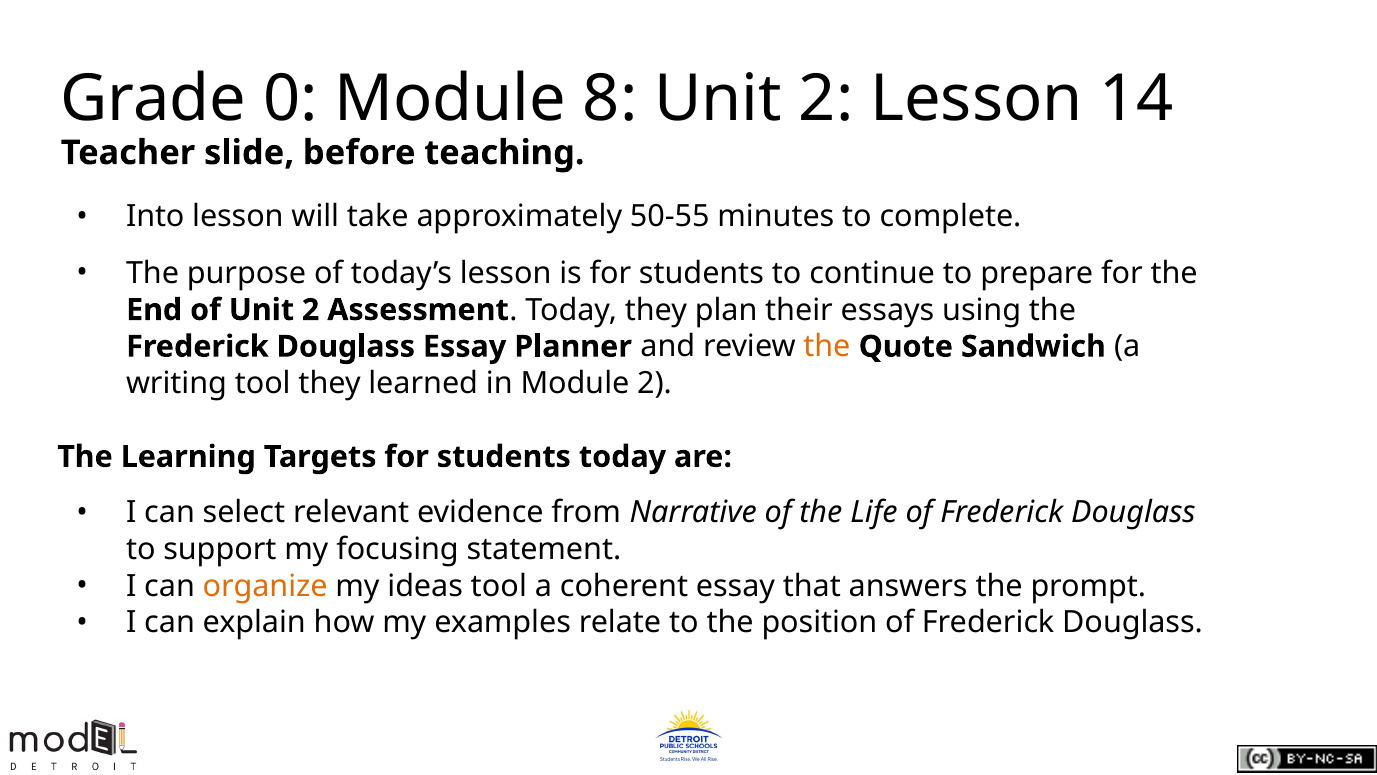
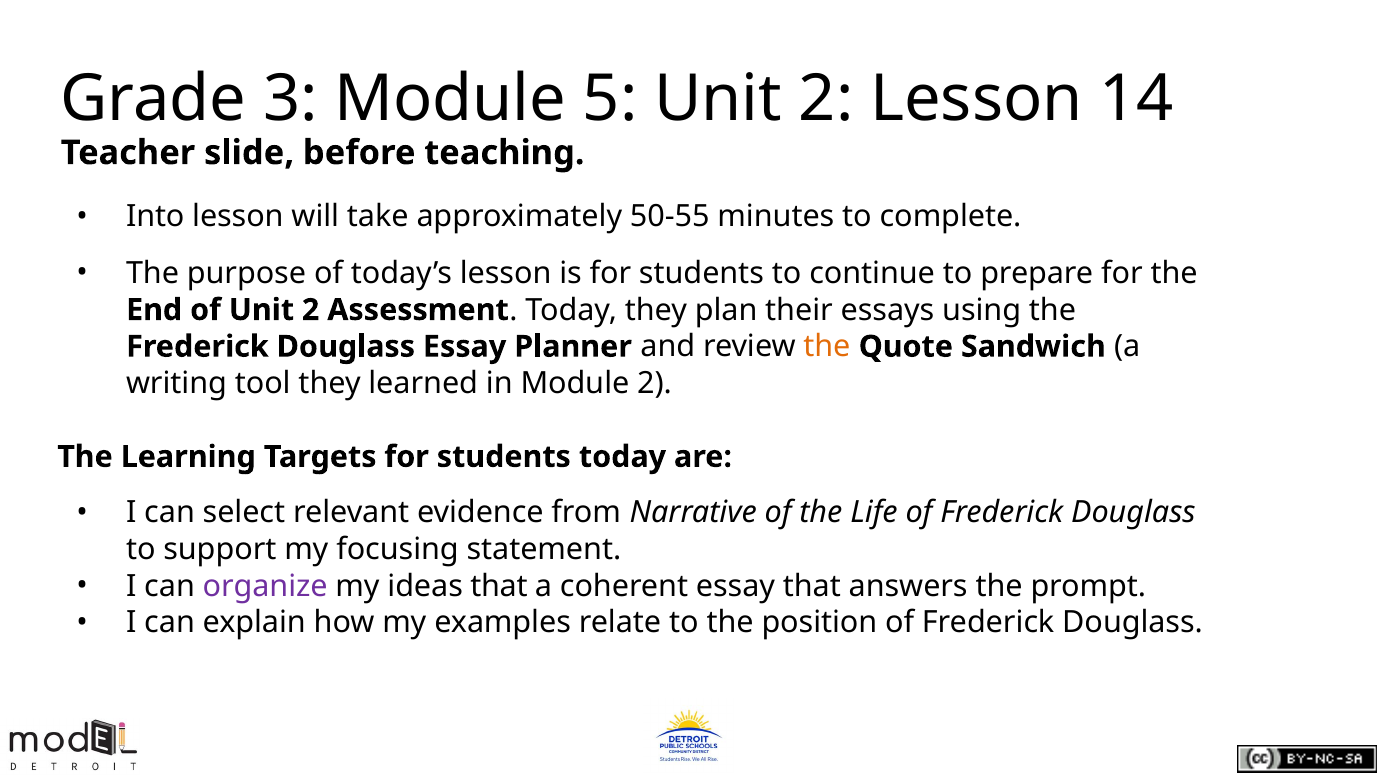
0: 0 -> 3
8: 8 -> 5
organize colour: orange -> purple
ideas tool: tool -> that
